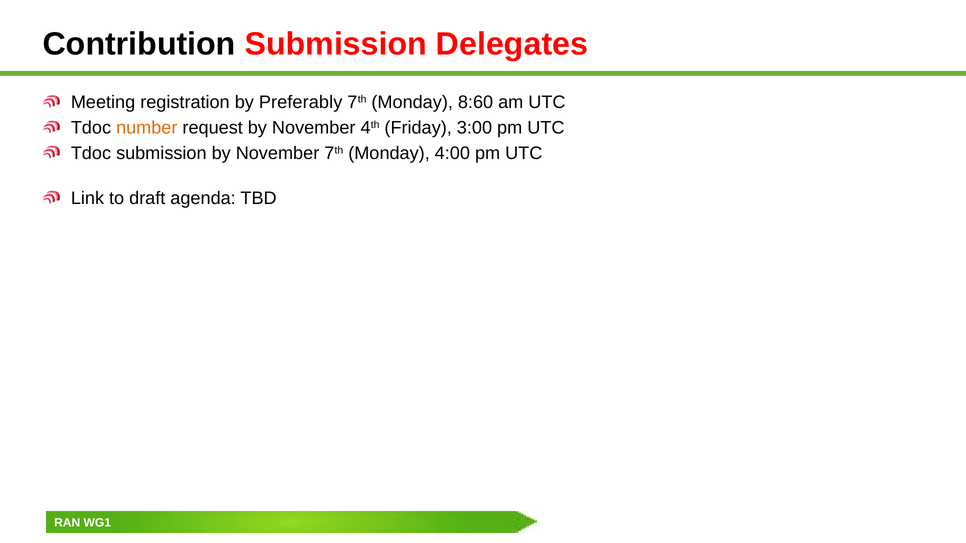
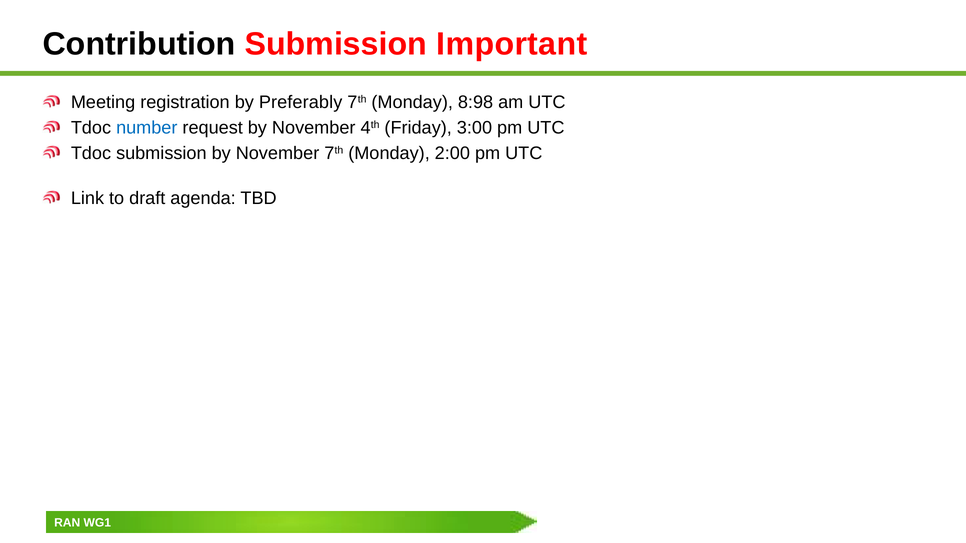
Delegates: Delegates -> Important
8:60: 8:60 -> 8:98
number colour: orange -> blue
4:00: 4:00 -> 2:00
